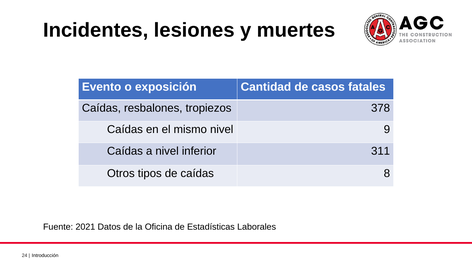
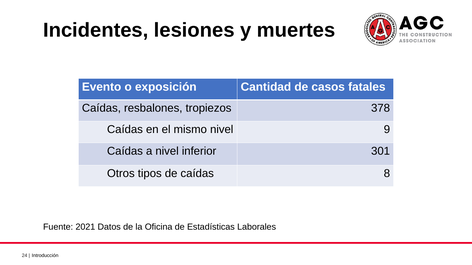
311: 311 -> 301
